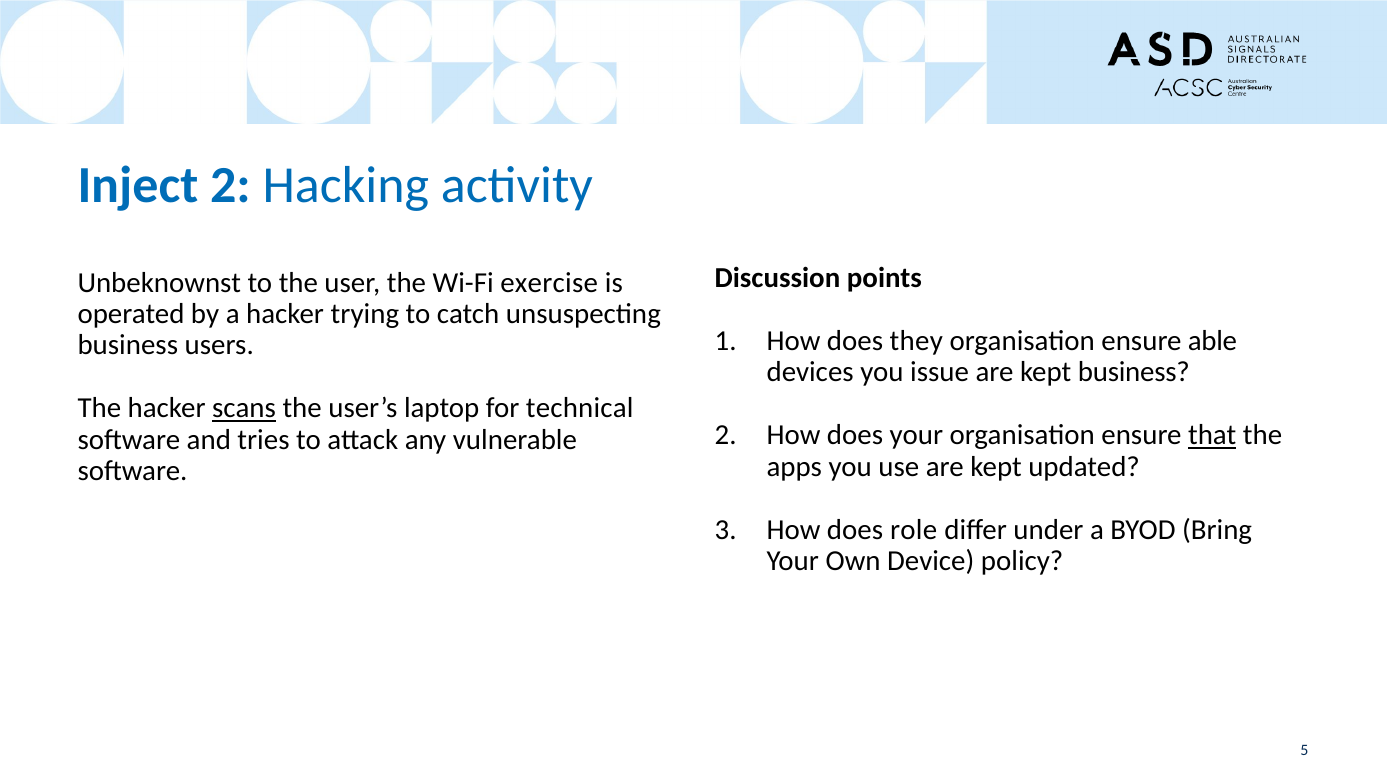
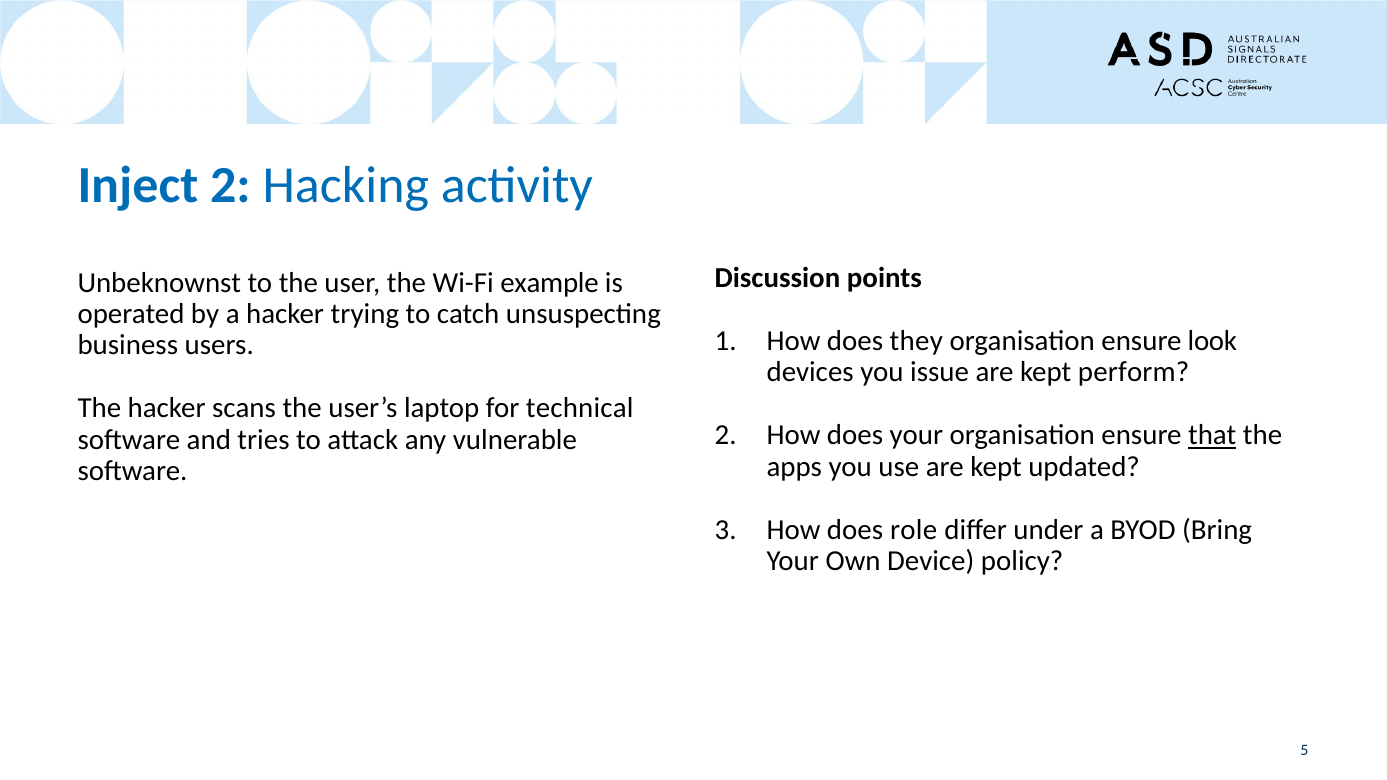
exercise: exercise -> example
able: able -> look
kept business: business -> perform
scans underline: present -> none
